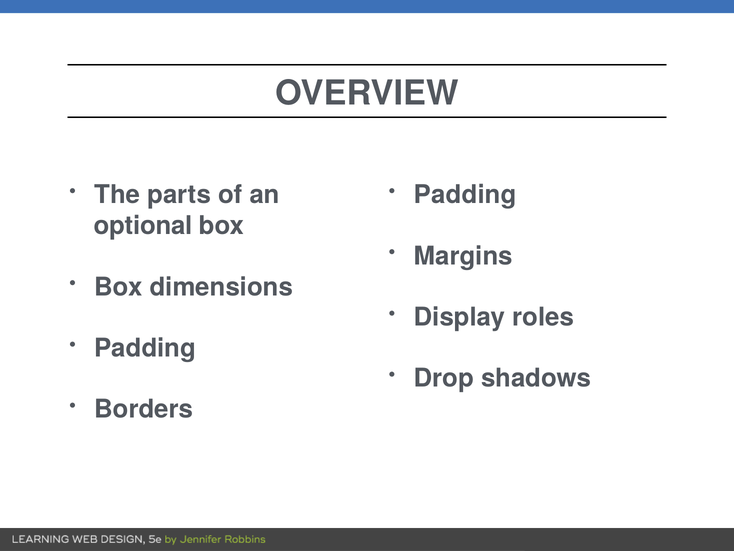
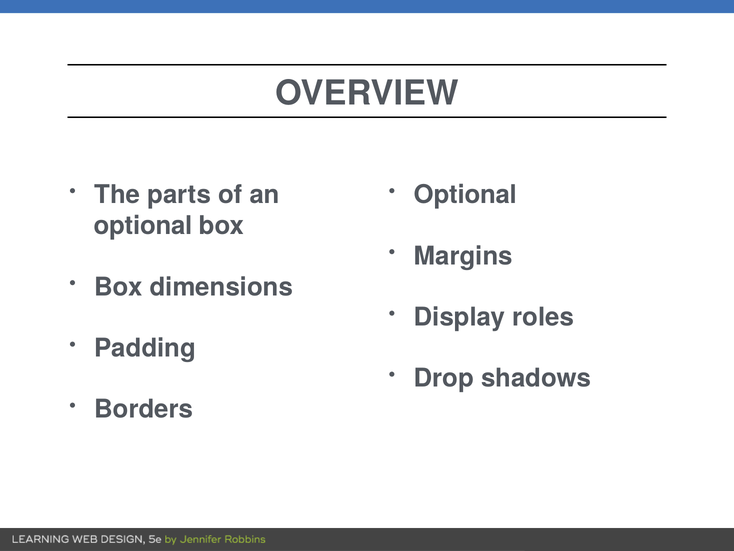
Padding at (465, 195): Padding -> Optional
